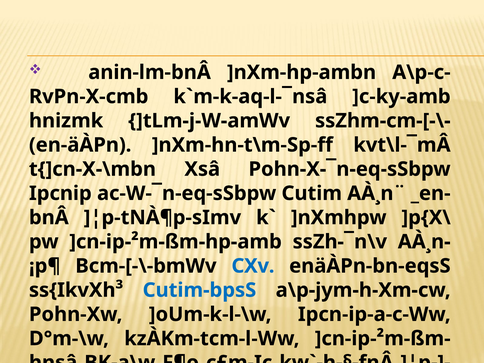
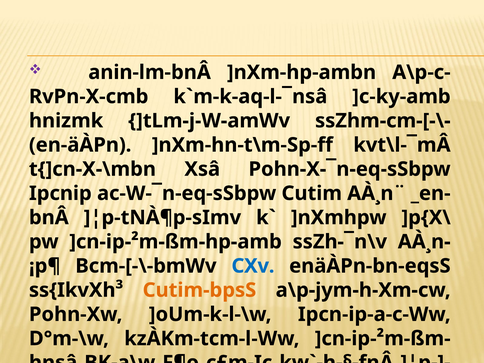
Cutim-bpsS colour: blue -> orange
